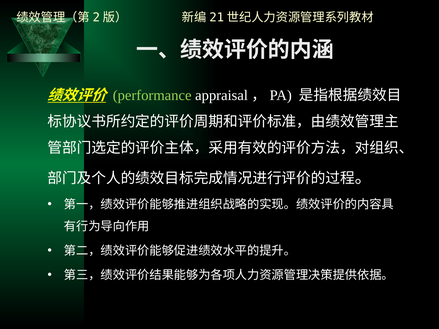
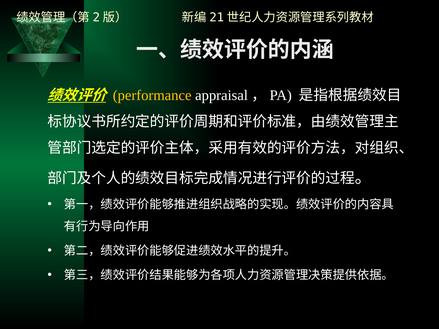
performance colour: light green -> yellow
